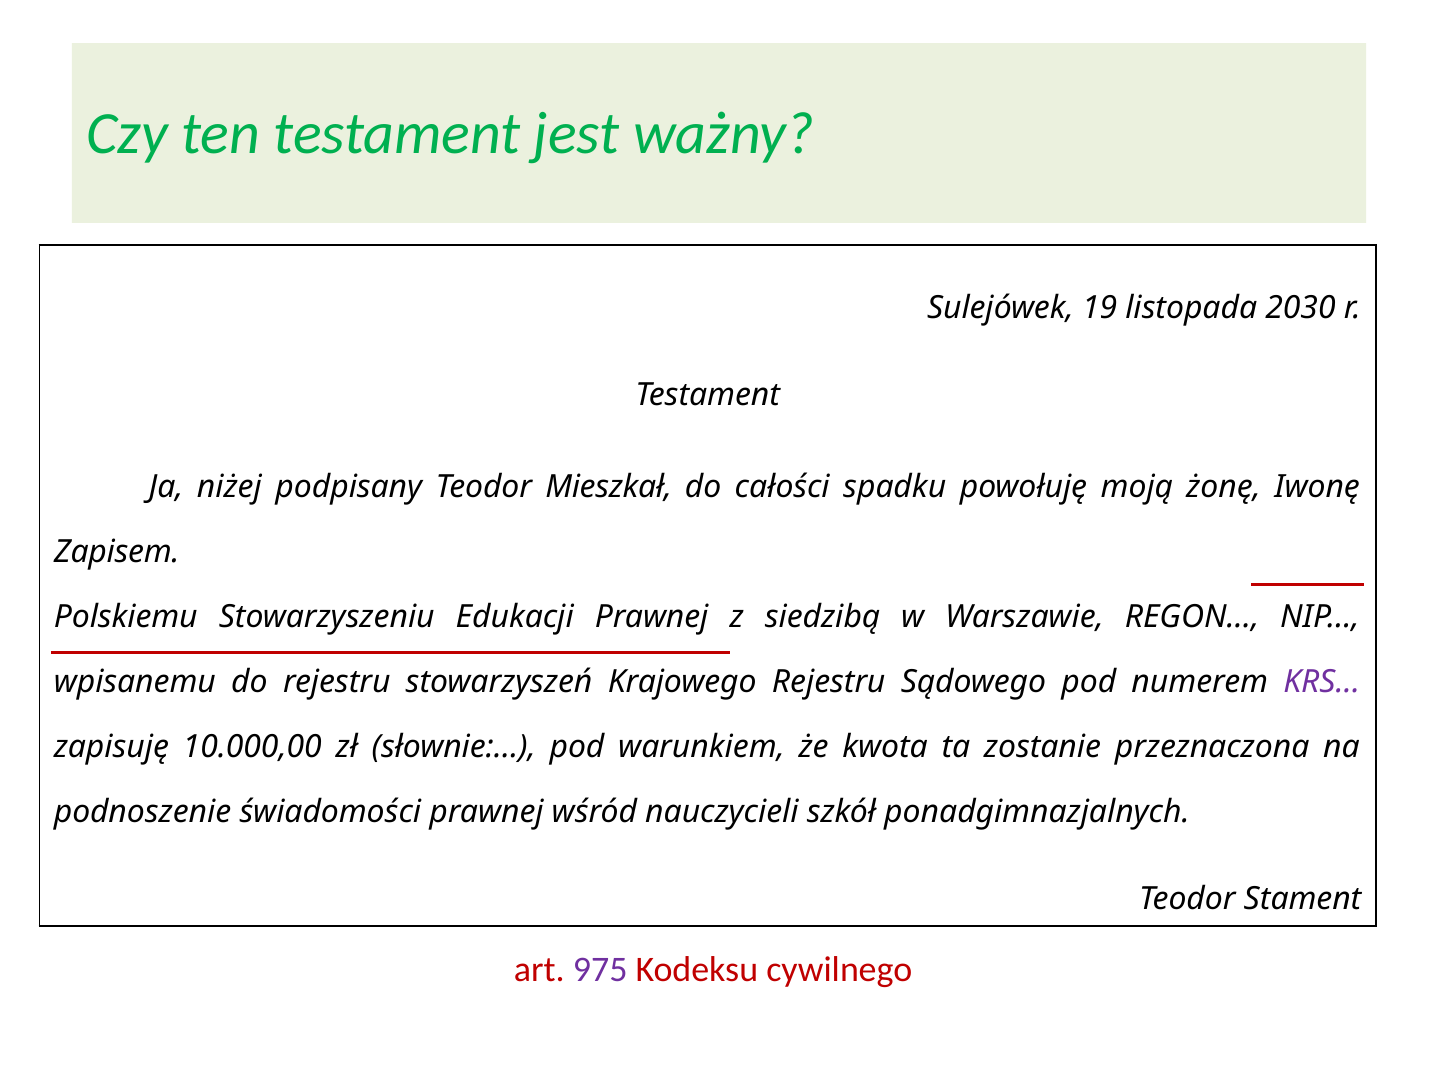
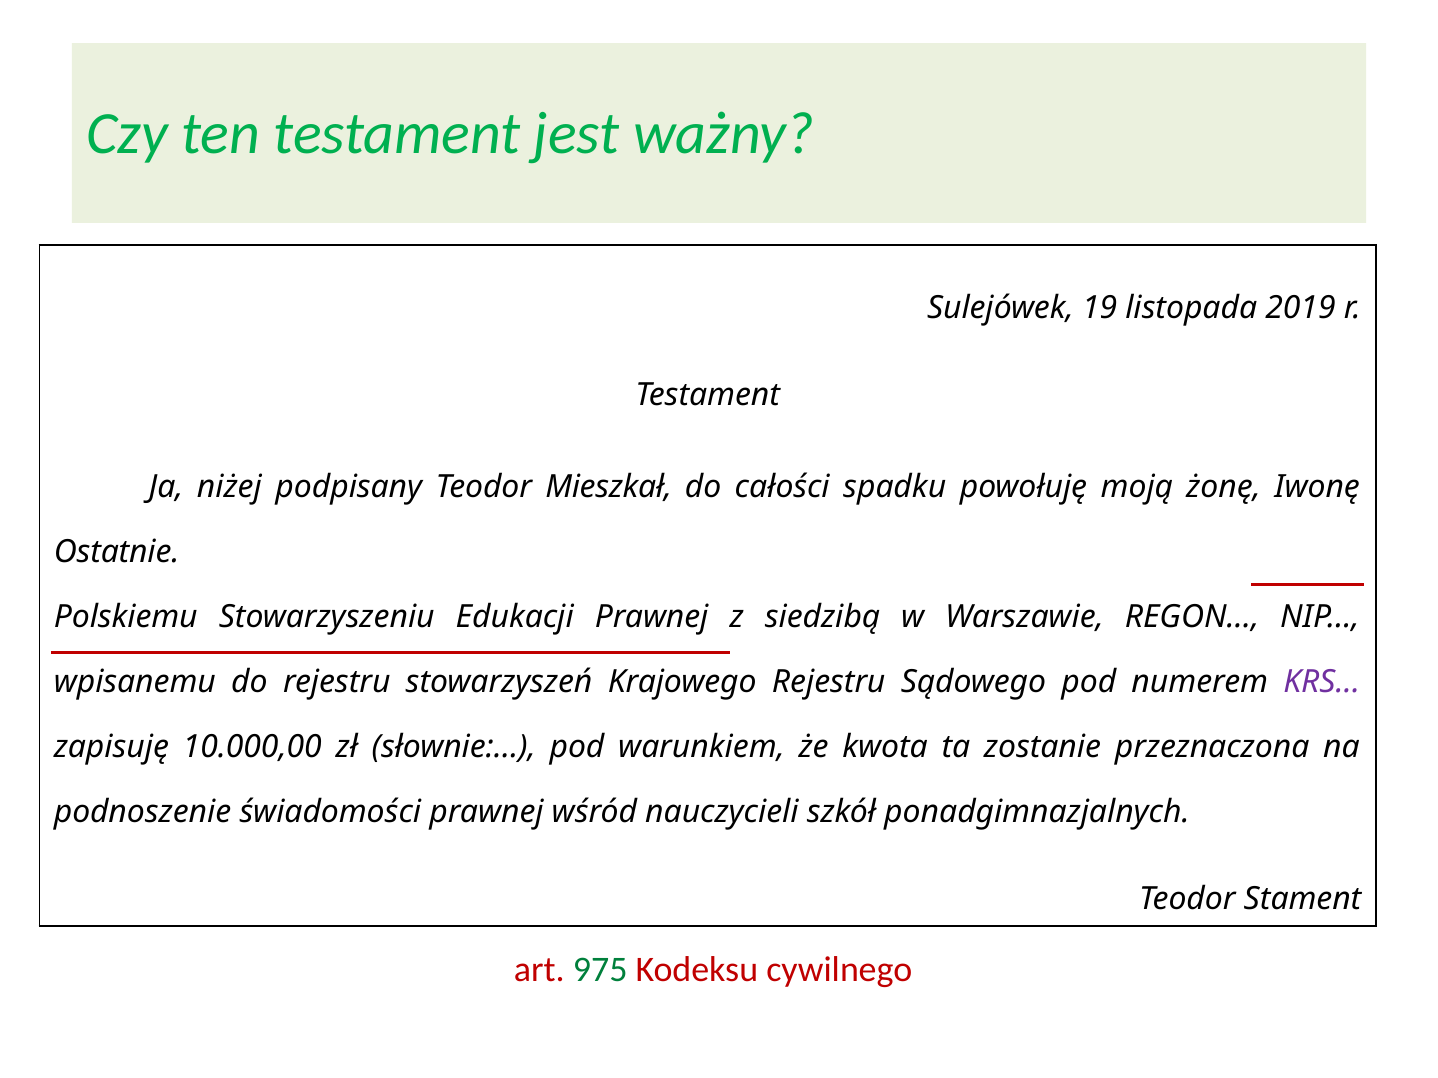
2030: 2030 -> 2019
Zapisem: Zapisem -> Ostatnie
975 colour: purple -> green
